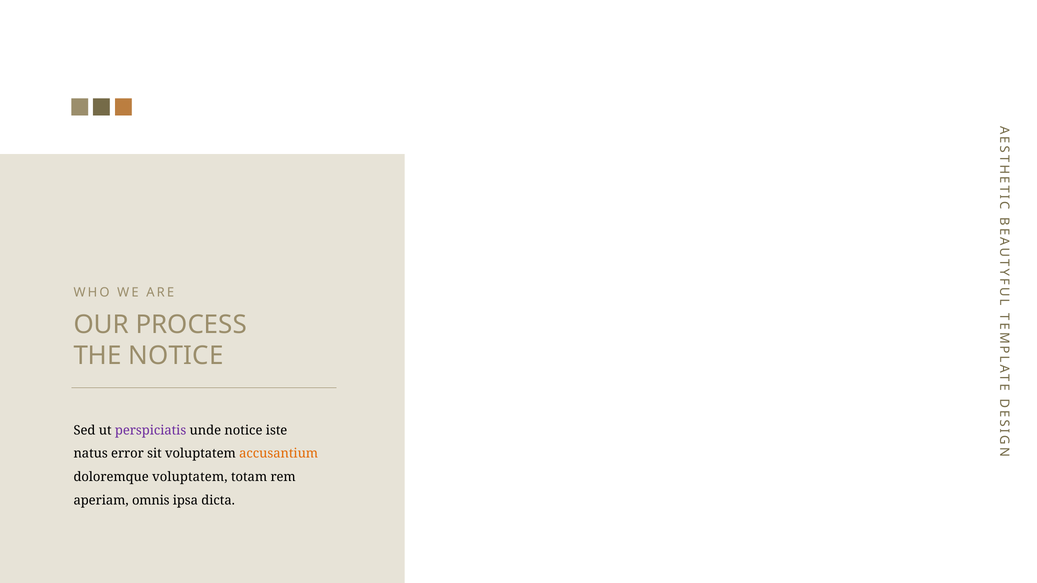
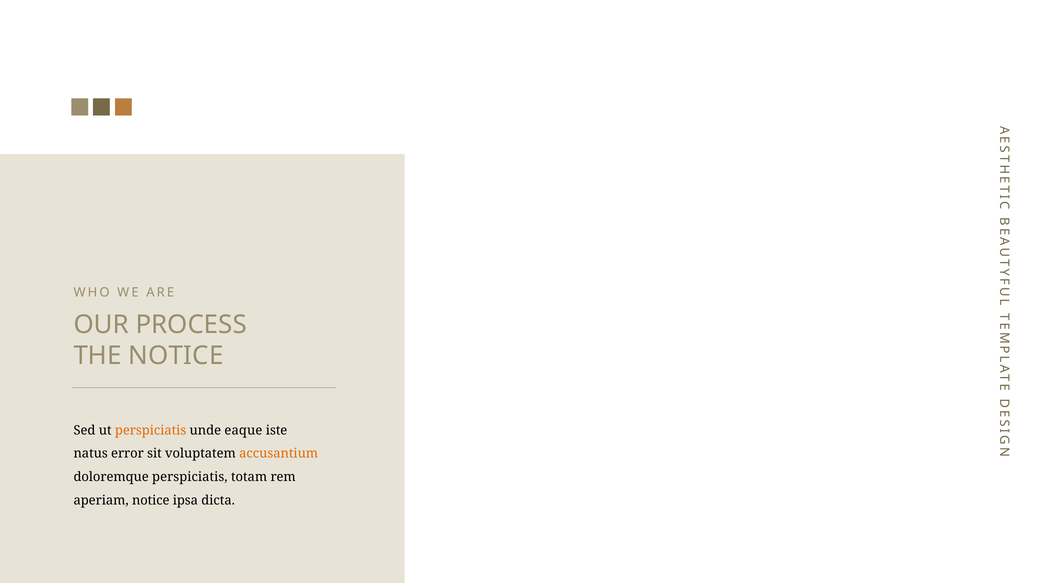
perspiciatis at (151, 431) colour: purple -> orange
unde notice: notice -> eaque
doloremque voluptatem: voluptatem -> perspiciatis
aperiam omnis: omnis -> notice
